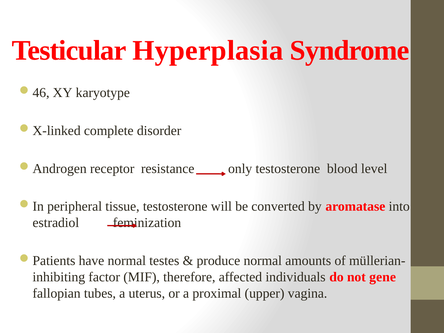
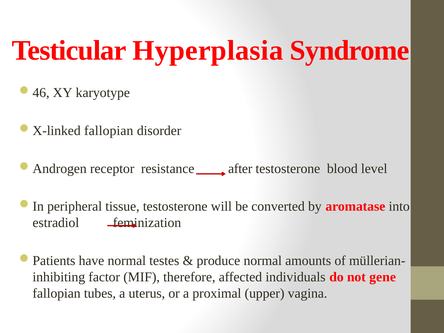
complete at (109, 131): complete -> fallopian
only: only -> after
